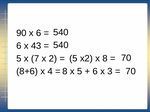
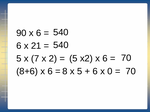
43: 43 -> 21
x 8: 8 -> 6
8+6 х 4: 4 -> 6
3: 3 -> 0
